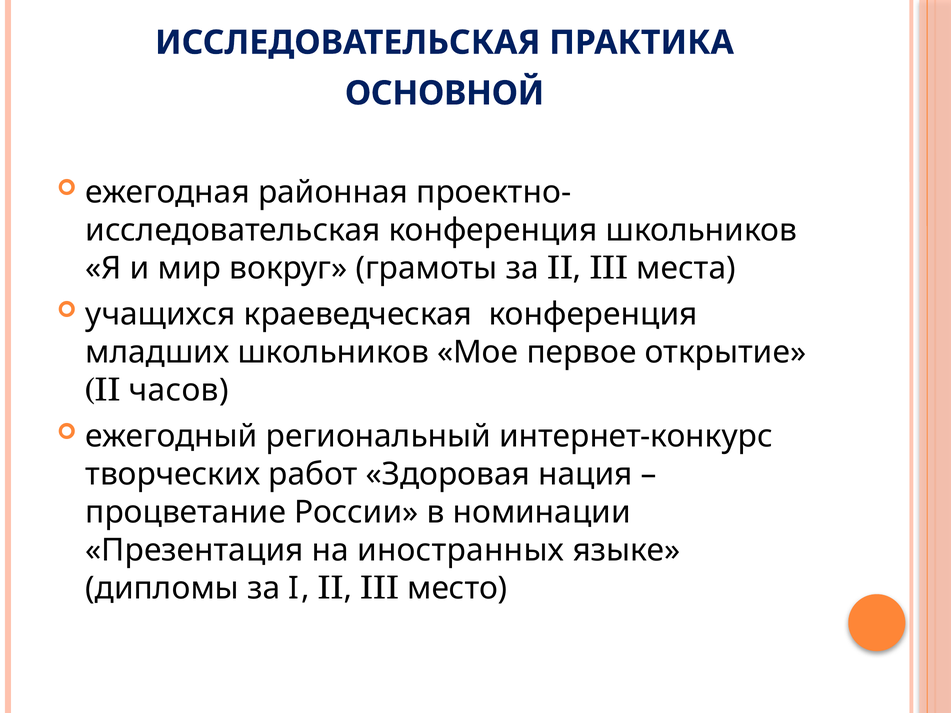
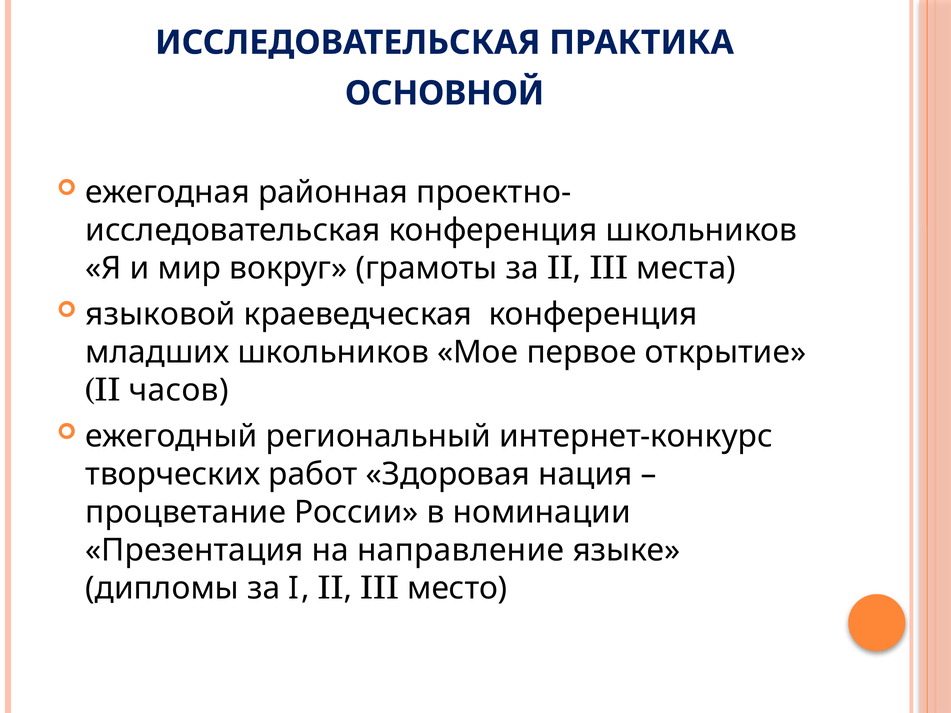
учащихся: учащихся -> языковой
иностранных: иностранных -> направление
